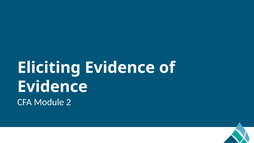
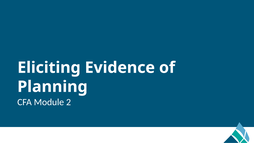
Evidence at (52, 87): Evidence -> Planning
